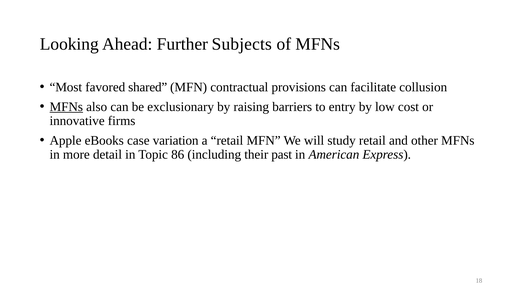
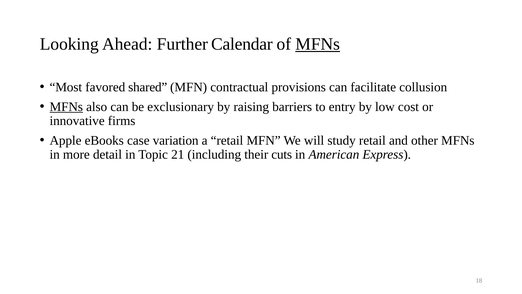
Subjects: Subjects -> Calendar
MFNs at (318, 44) underline: none -> present
86: 86 -> 21
past: past -> cuts
